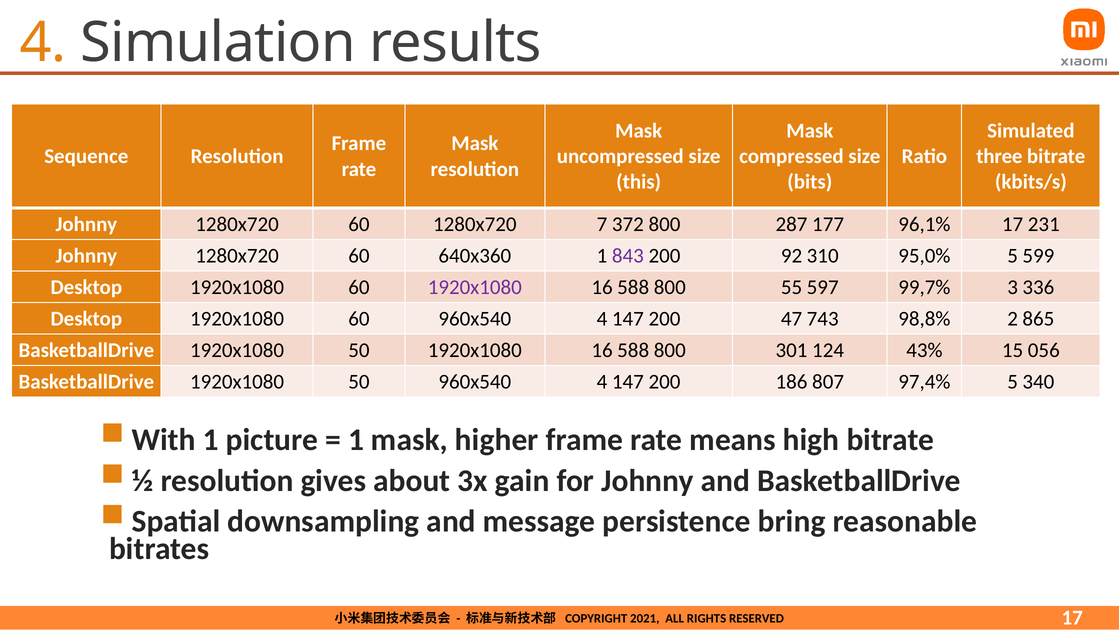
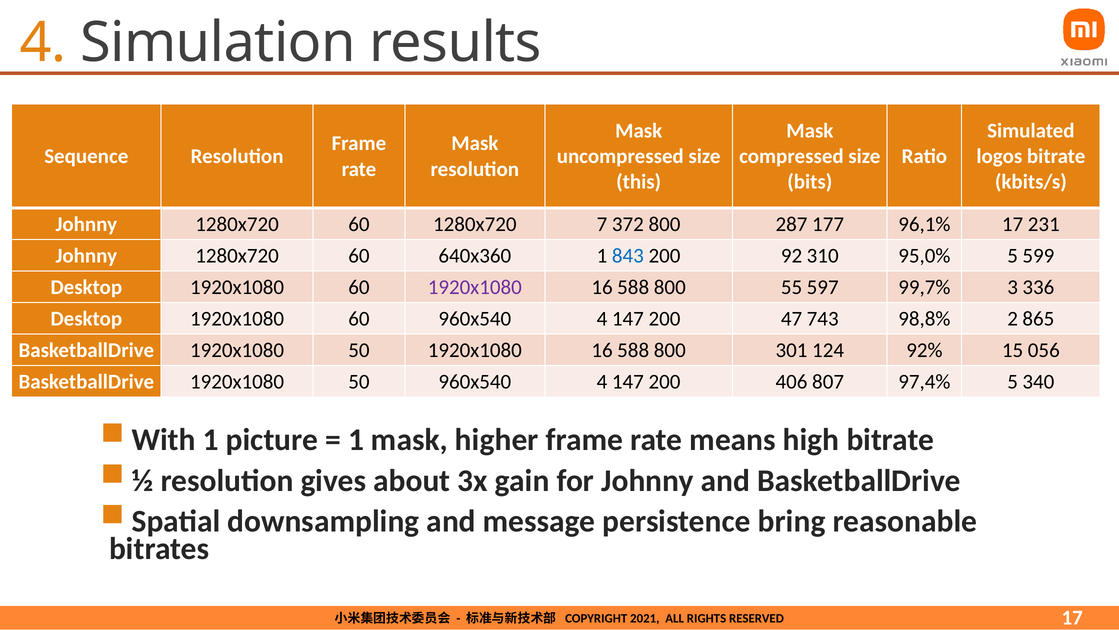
three: three -> logos
843 colour: purple -> blue
43%: 43% -> 92%
186: 186 -> 406
